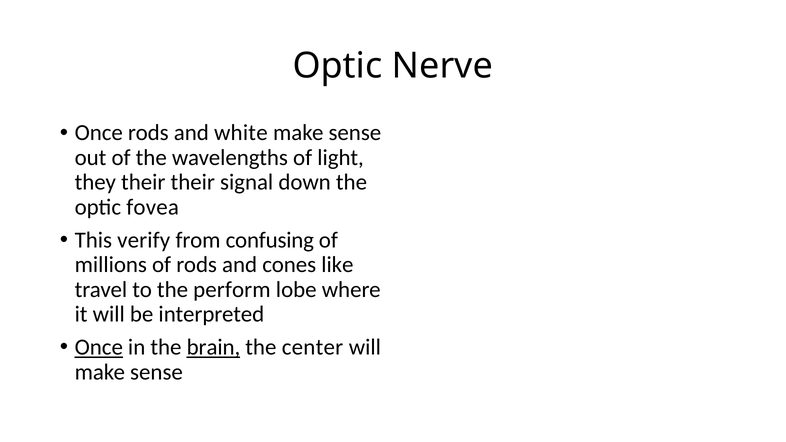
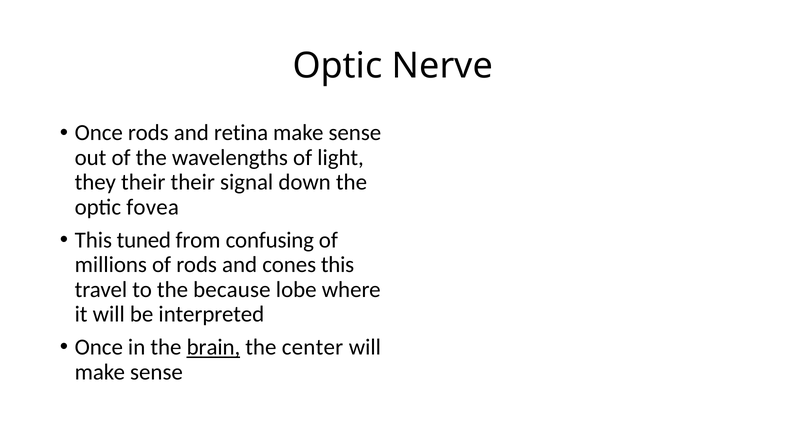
white: white -> retina
verify: verify -> tuned
cones like: like -> this
perform: perform -> because
Once at (99, 347) underline: present -> none
